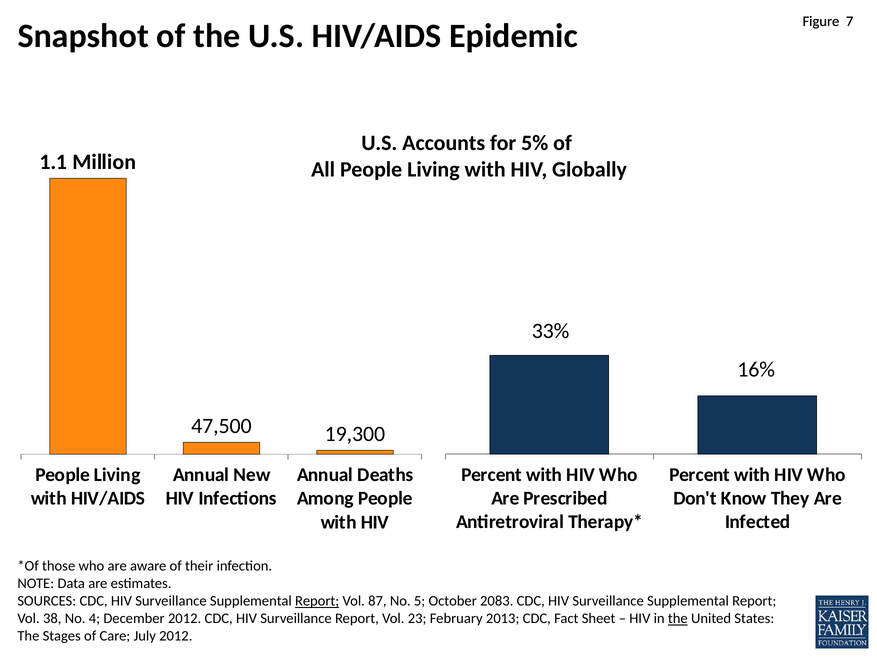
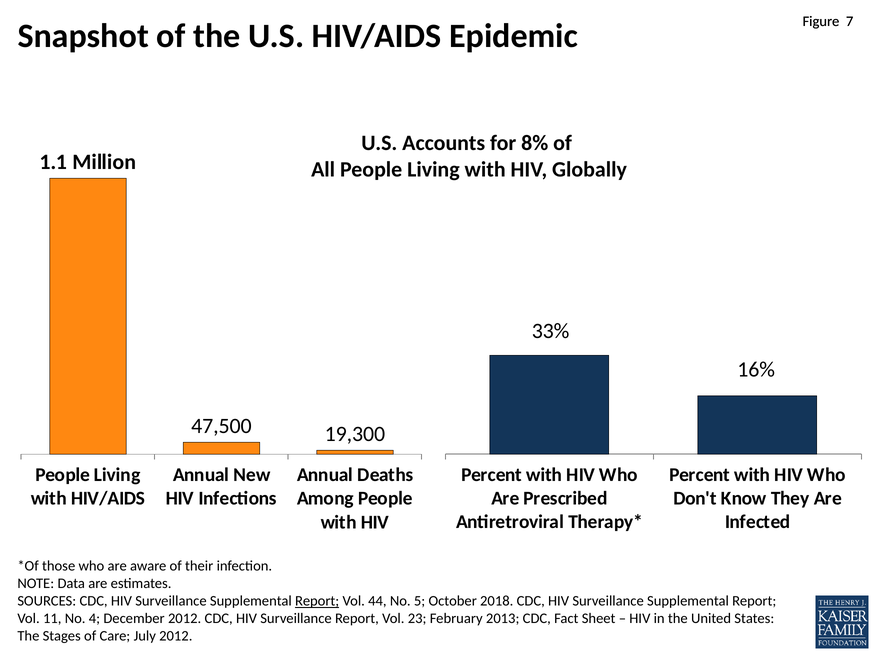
5%: 5% -> 8%
87: 87 -> 44
2083: 2083 -> 2018
38: 38 -> 11
the at (678, 619) underline: present -> none
